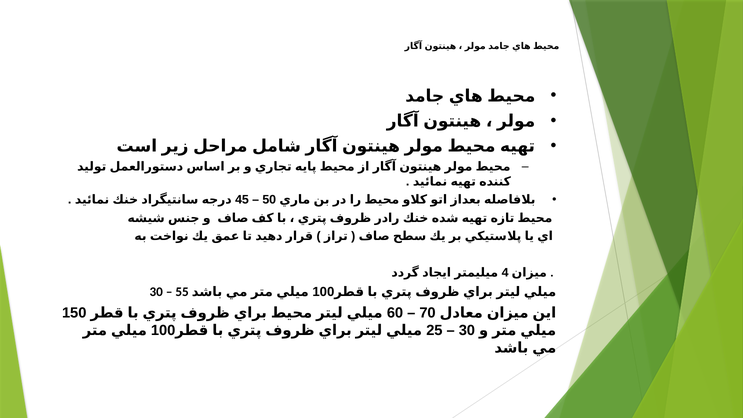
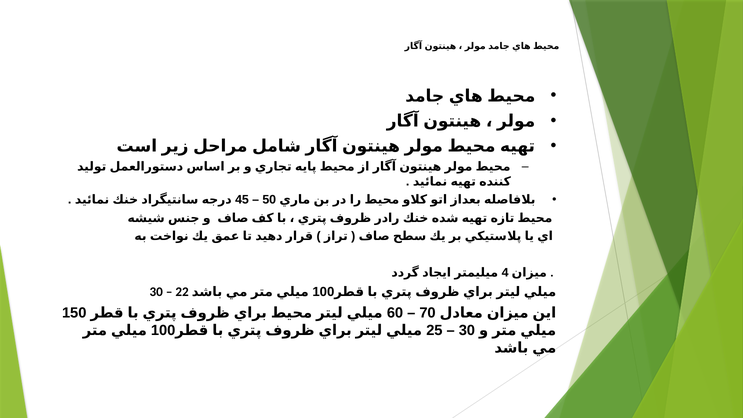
55: 55 -> 22
